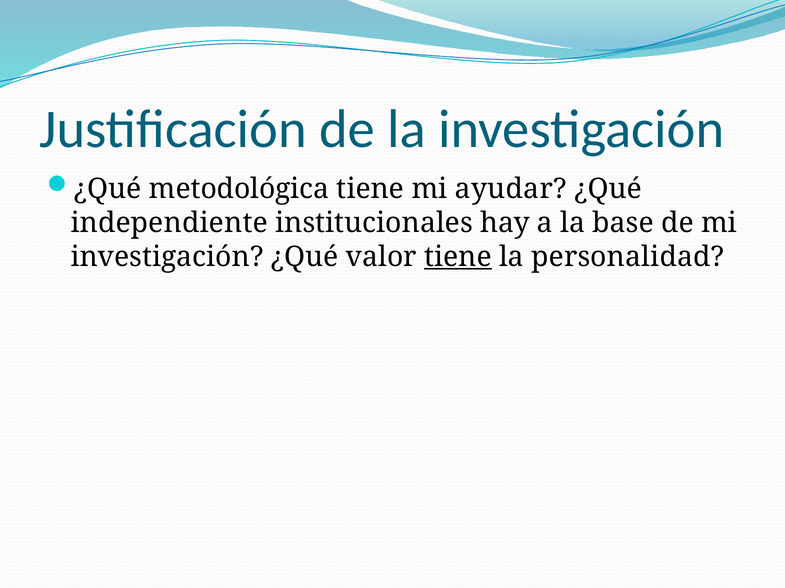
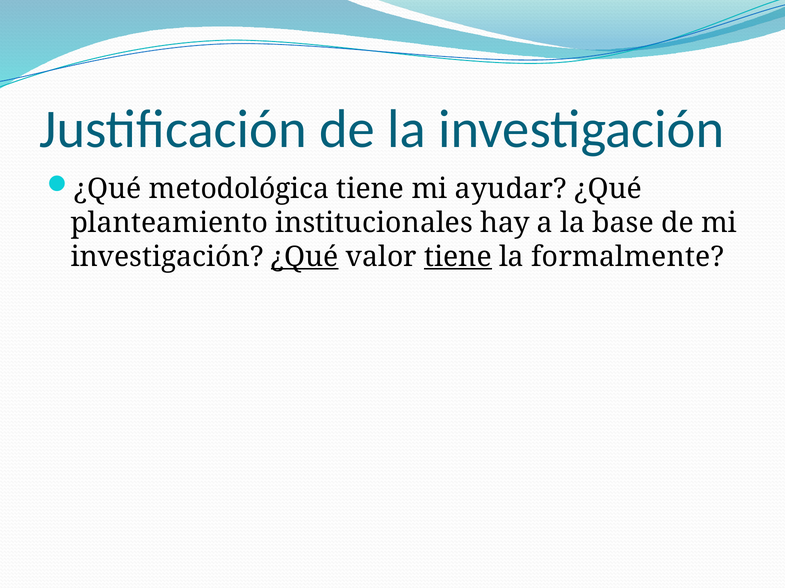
independiente: independiente -> planteamiento
¿Qué at (305, 257) underline: none -> present
personalidad: personalidad -> formalmente
